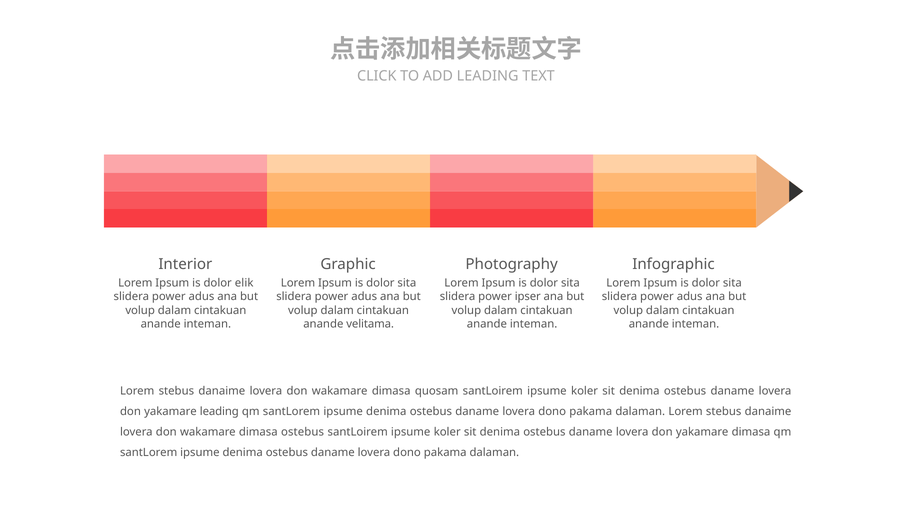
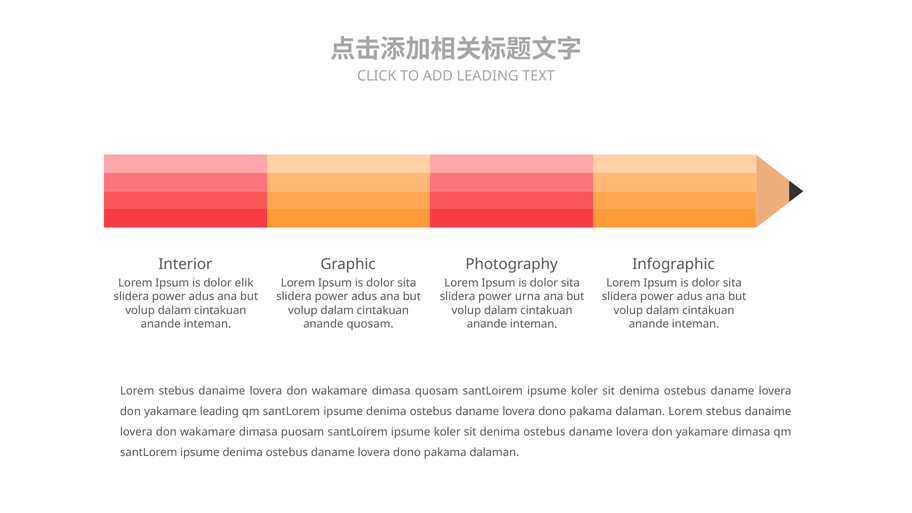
ipser: ipser -> urna
anande velitama: velitama -> quosam
dimasa ostebus: ostebus -> puosam
